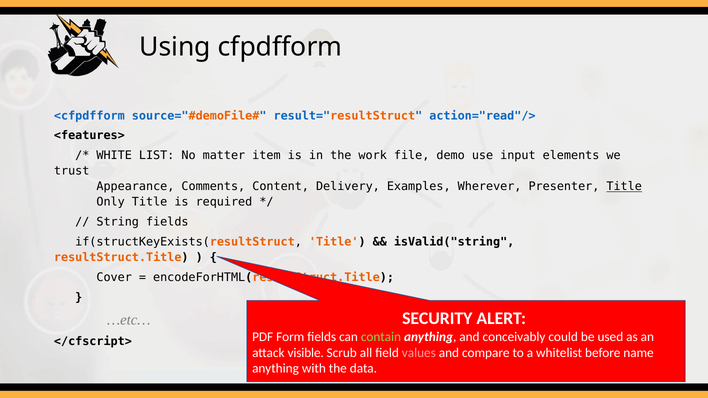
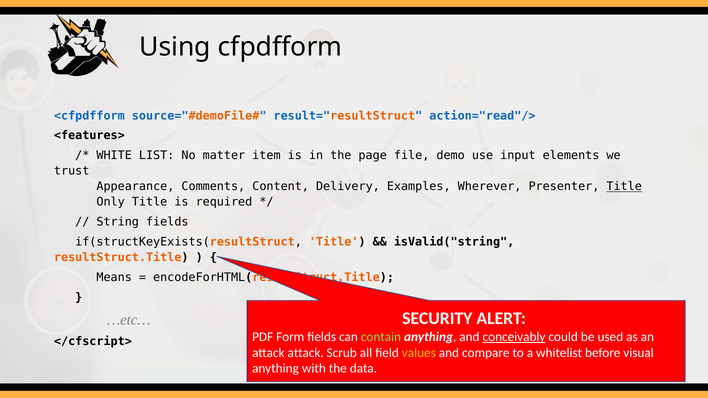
work: work -> page
Cover: Cover -> Means
conceivably underline: none -> present
attack visible: visible -> attack
values colour: pink -> yellow
name: name -> visual
